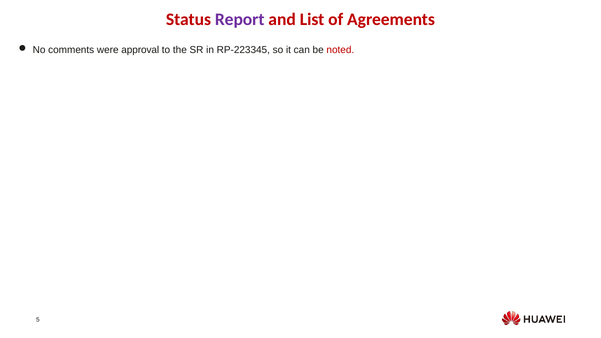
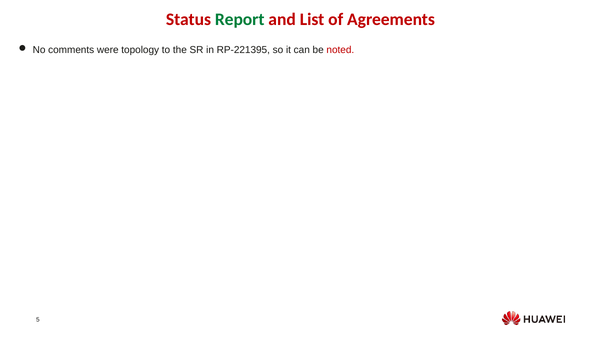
Report colour: purple -> green
approval: approval -> topology
RP-223345: RP-223345 -> RP-221395
